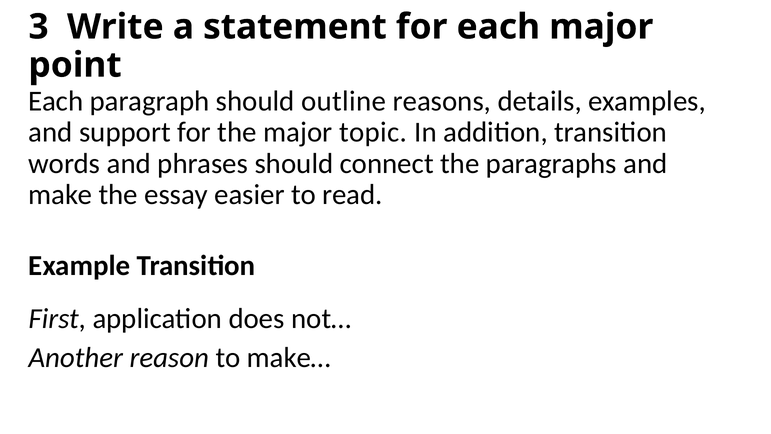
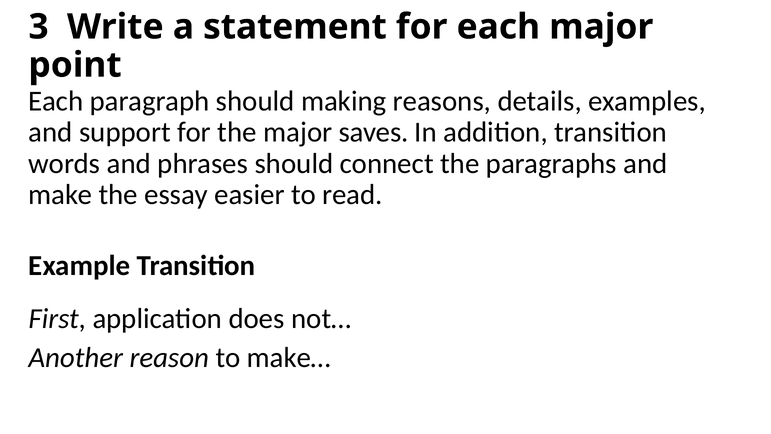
outline: outline -> making
topic: topic -> saves
